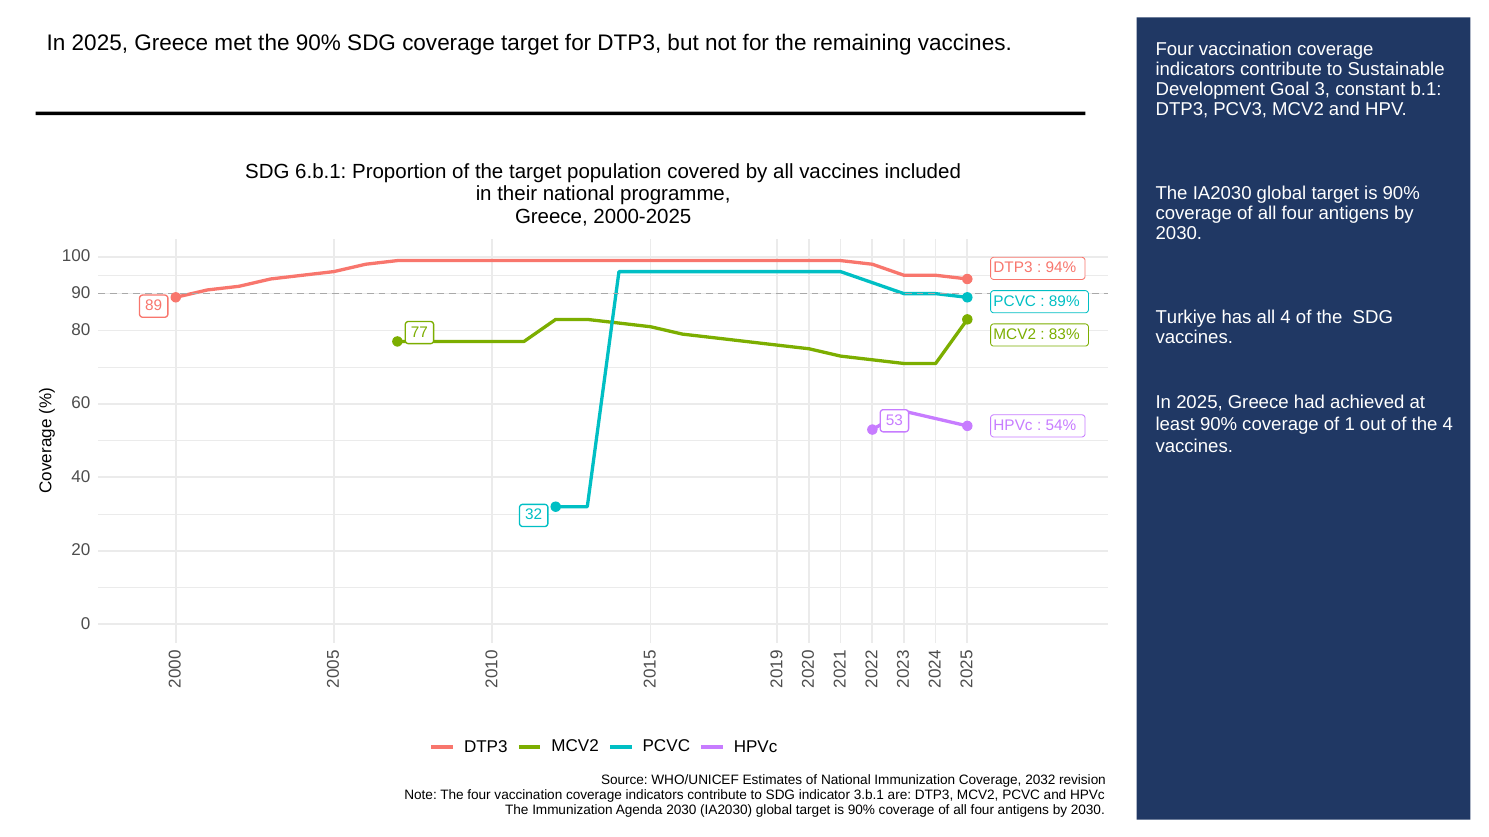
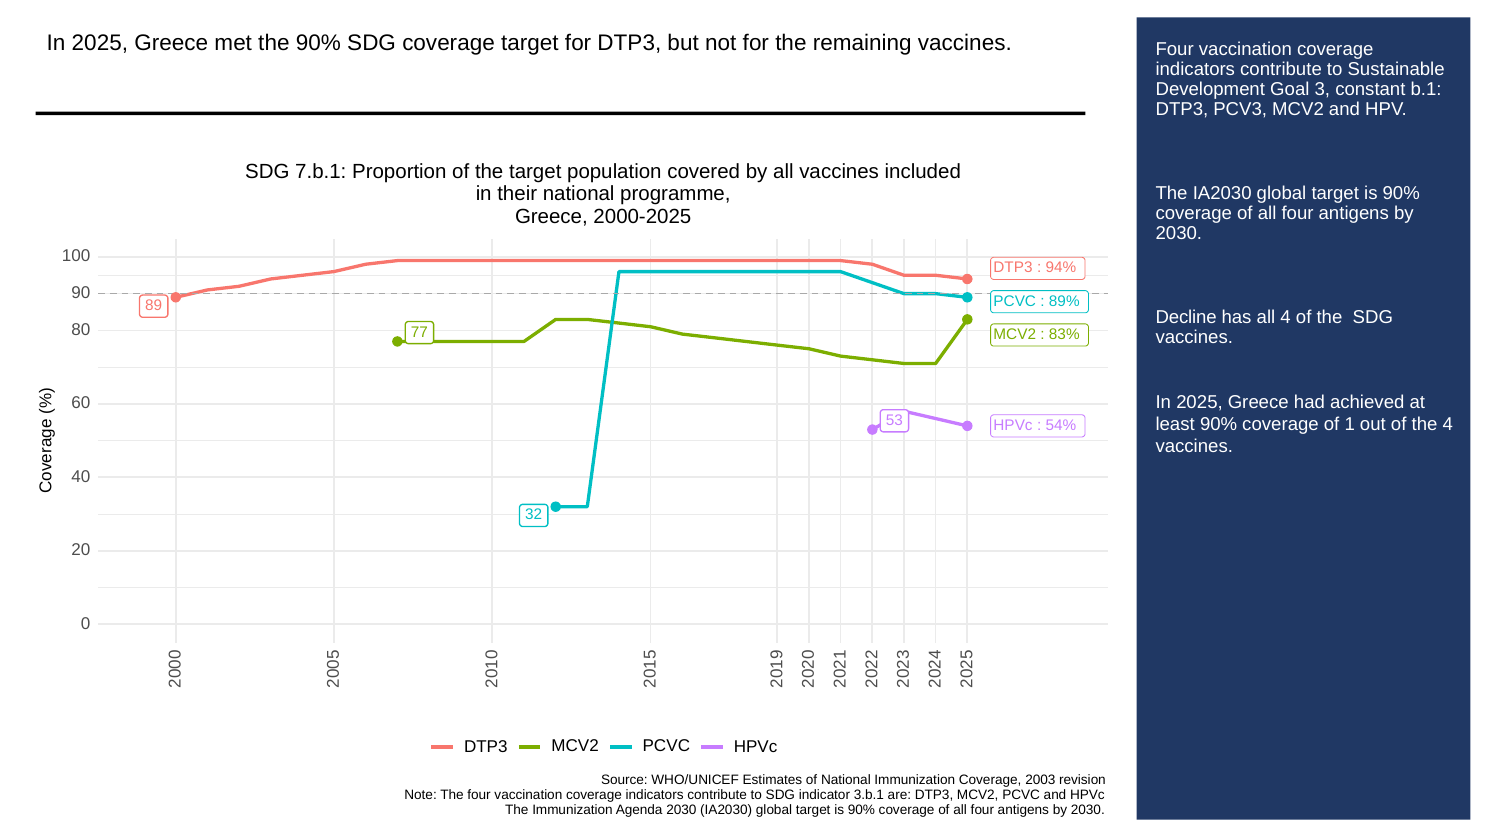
6.b.1: 6.b.1 -> 7.b.1
Turkiye: Turkiye -> Decline
2032: 2032 -> 2003
